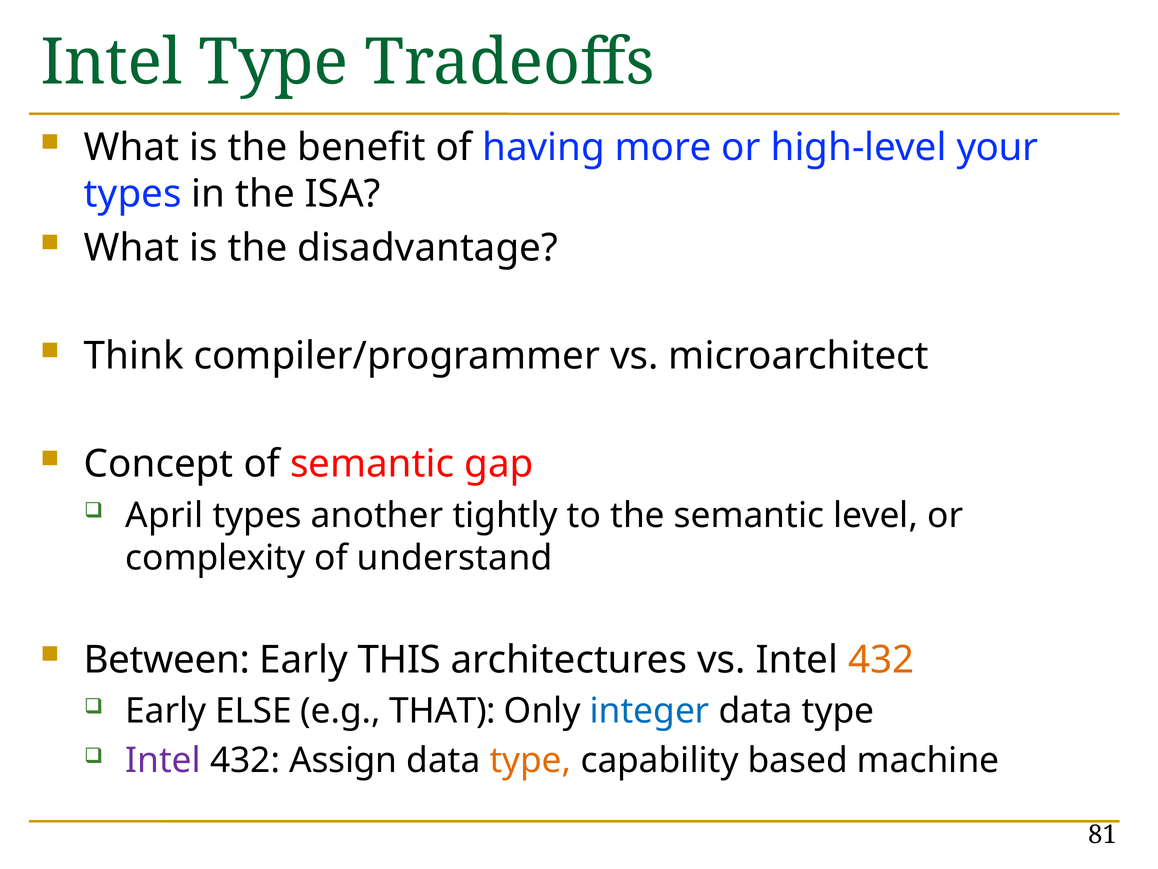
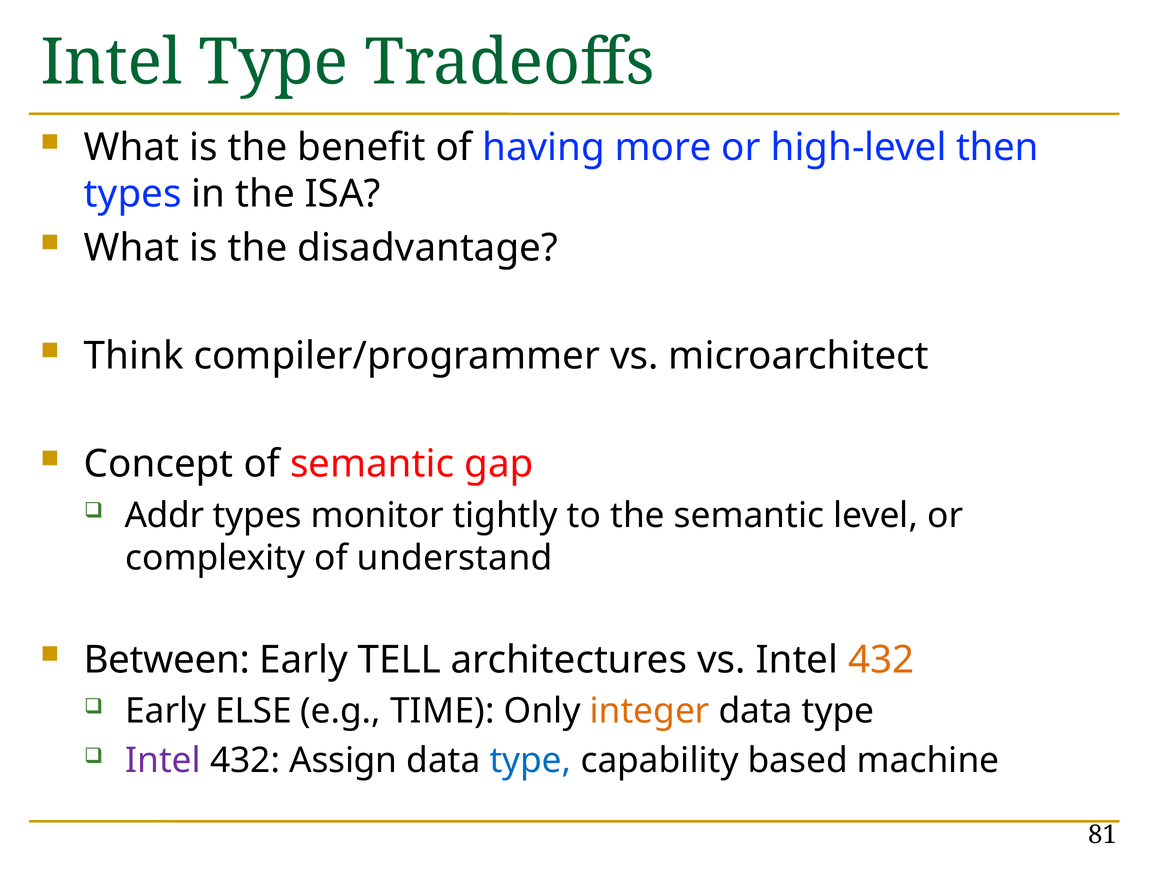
your: your -> then
April: April -> Addr
another: another -> monitor
THIS: THIS -> TELL
THAT: THAT -> TIME
integer colour: blue -> orange
type at (530, 760) colour: orange -> blue
